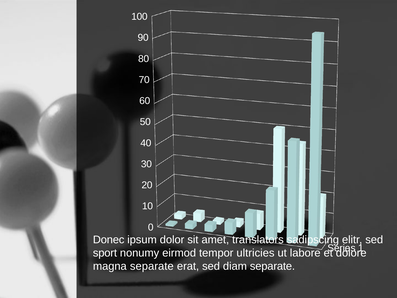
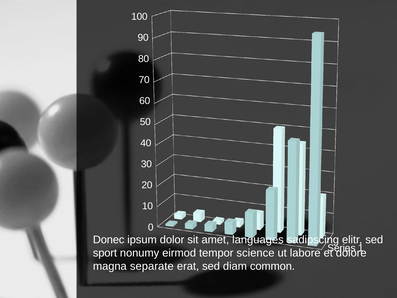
translators: translators -> languages
ultricies: ultricies -> science
diam separate: separate -> common
